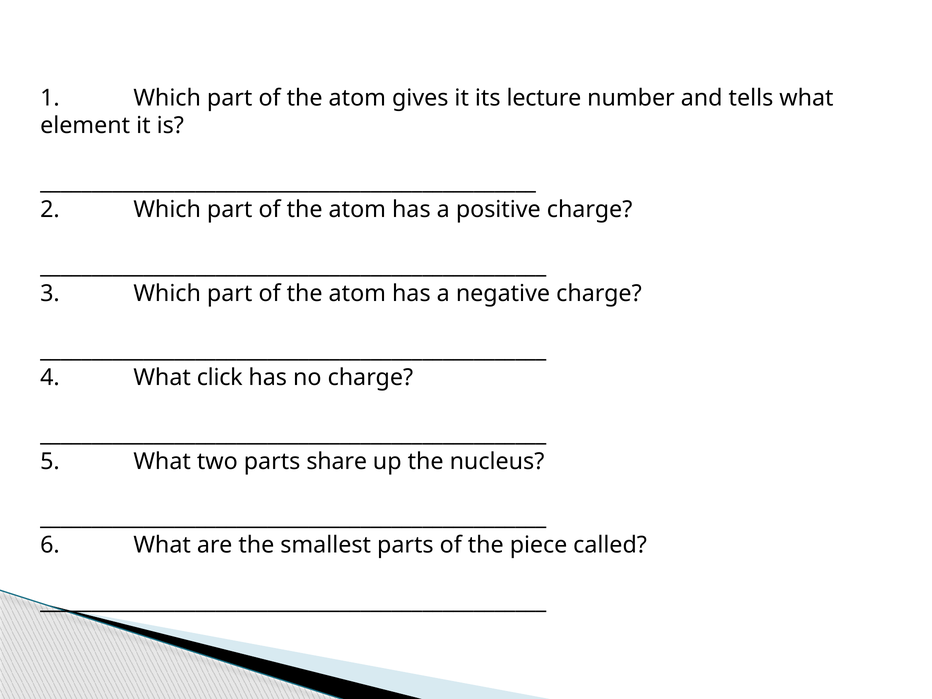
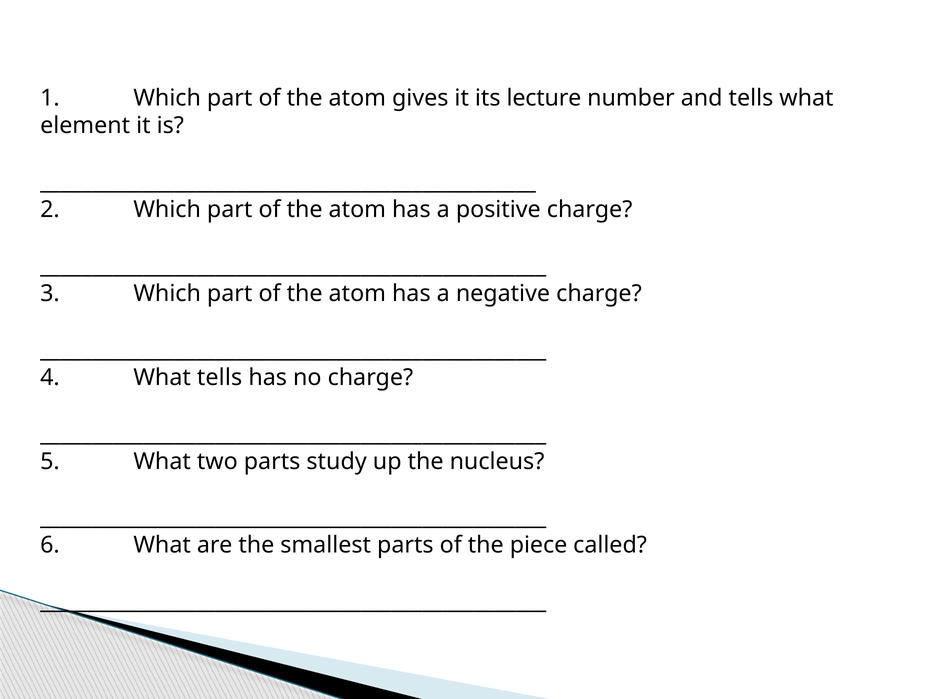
What click: click -> tells
share: share -> study
